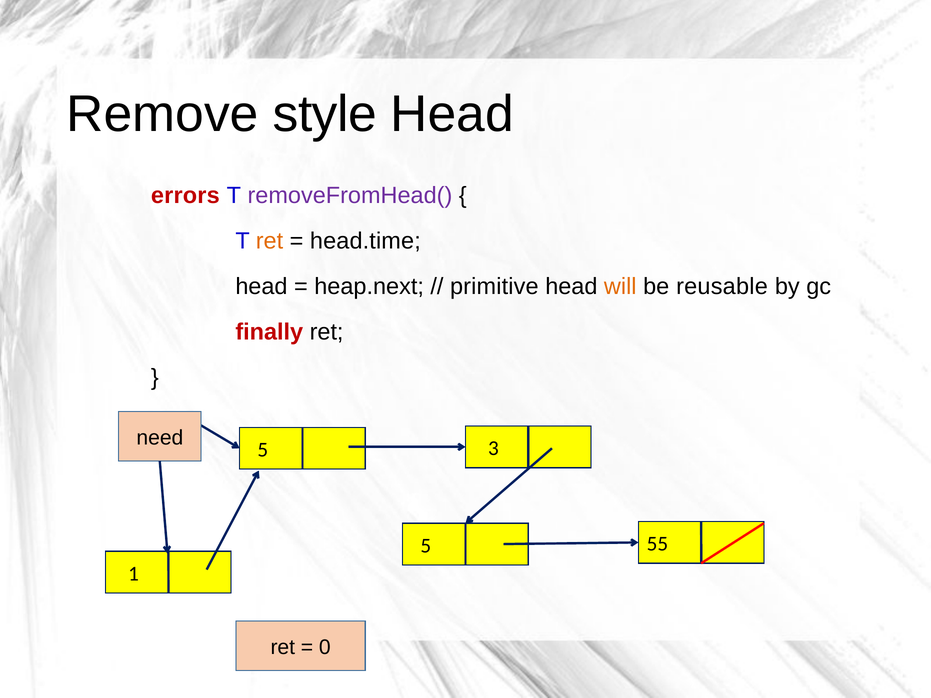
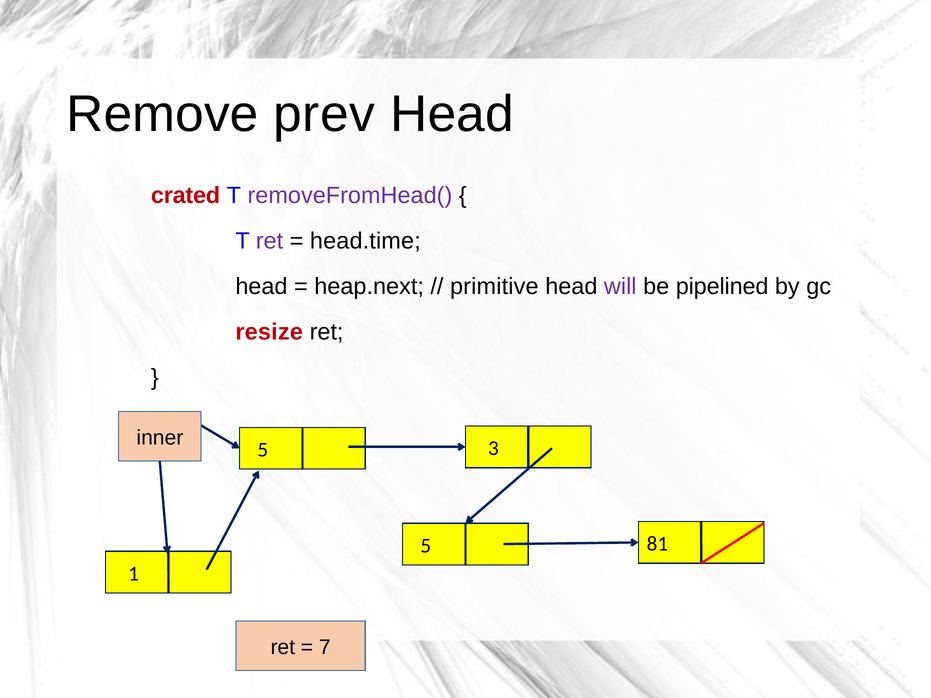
style: style -> prev
errors: errors -> crated
ret at (269, 241) colour: orange -> purple
will colour: orange -> purple
reusable: reusable -> pipelined
finally: finally -> resize
need: need -> inner
55: 55 -> 81
0: 0 -> 7
